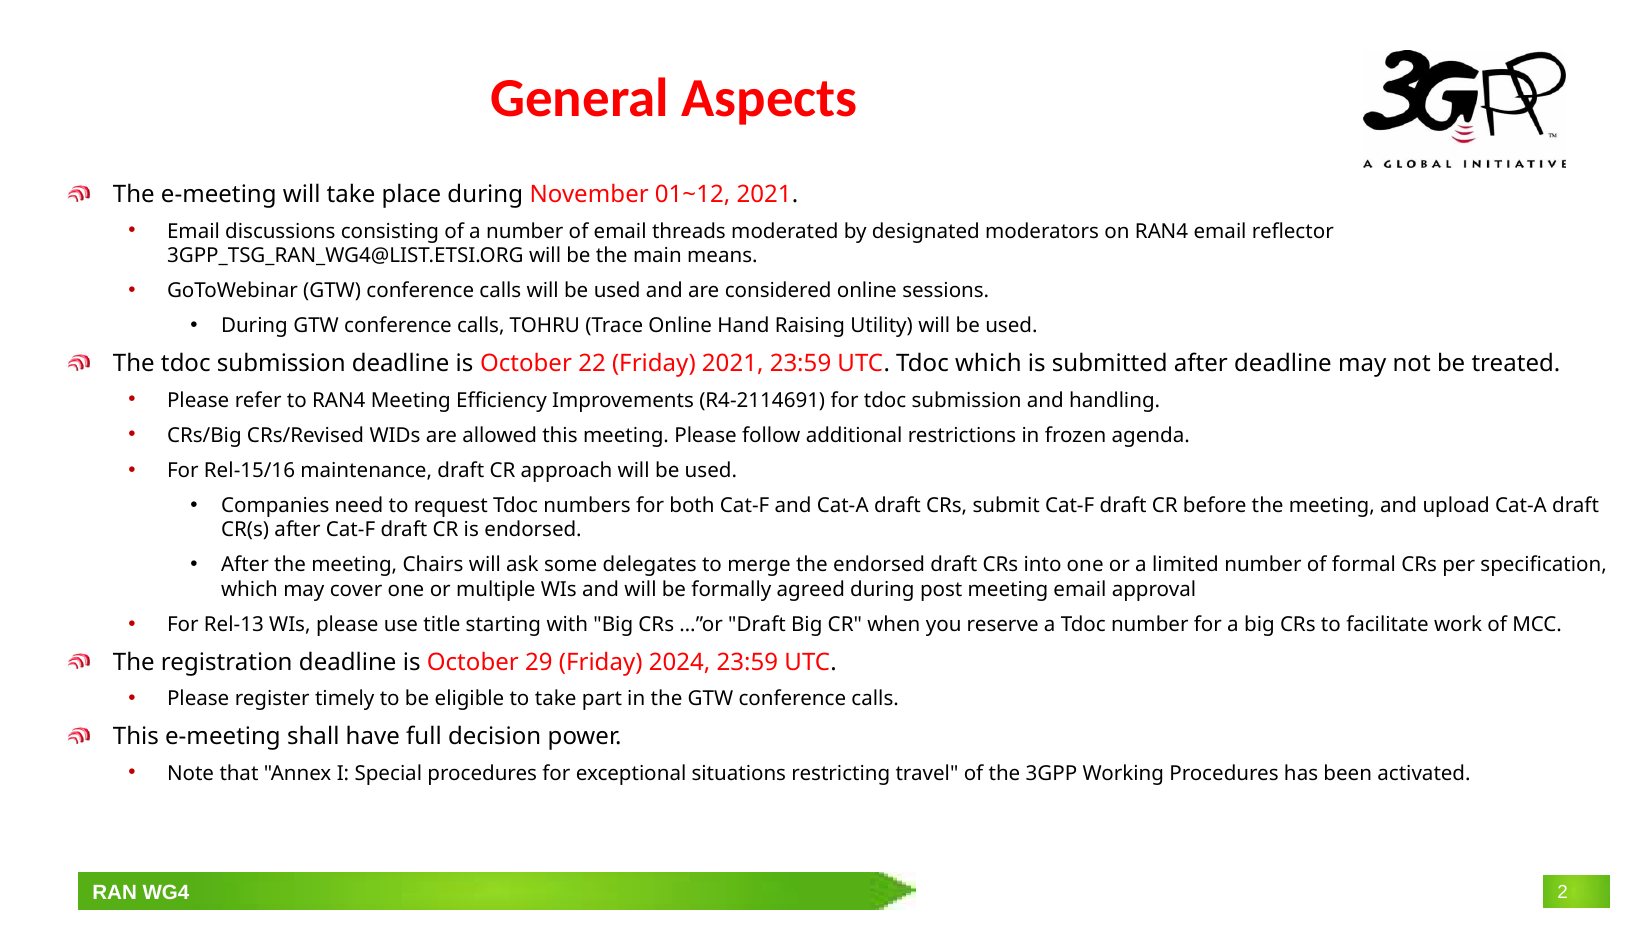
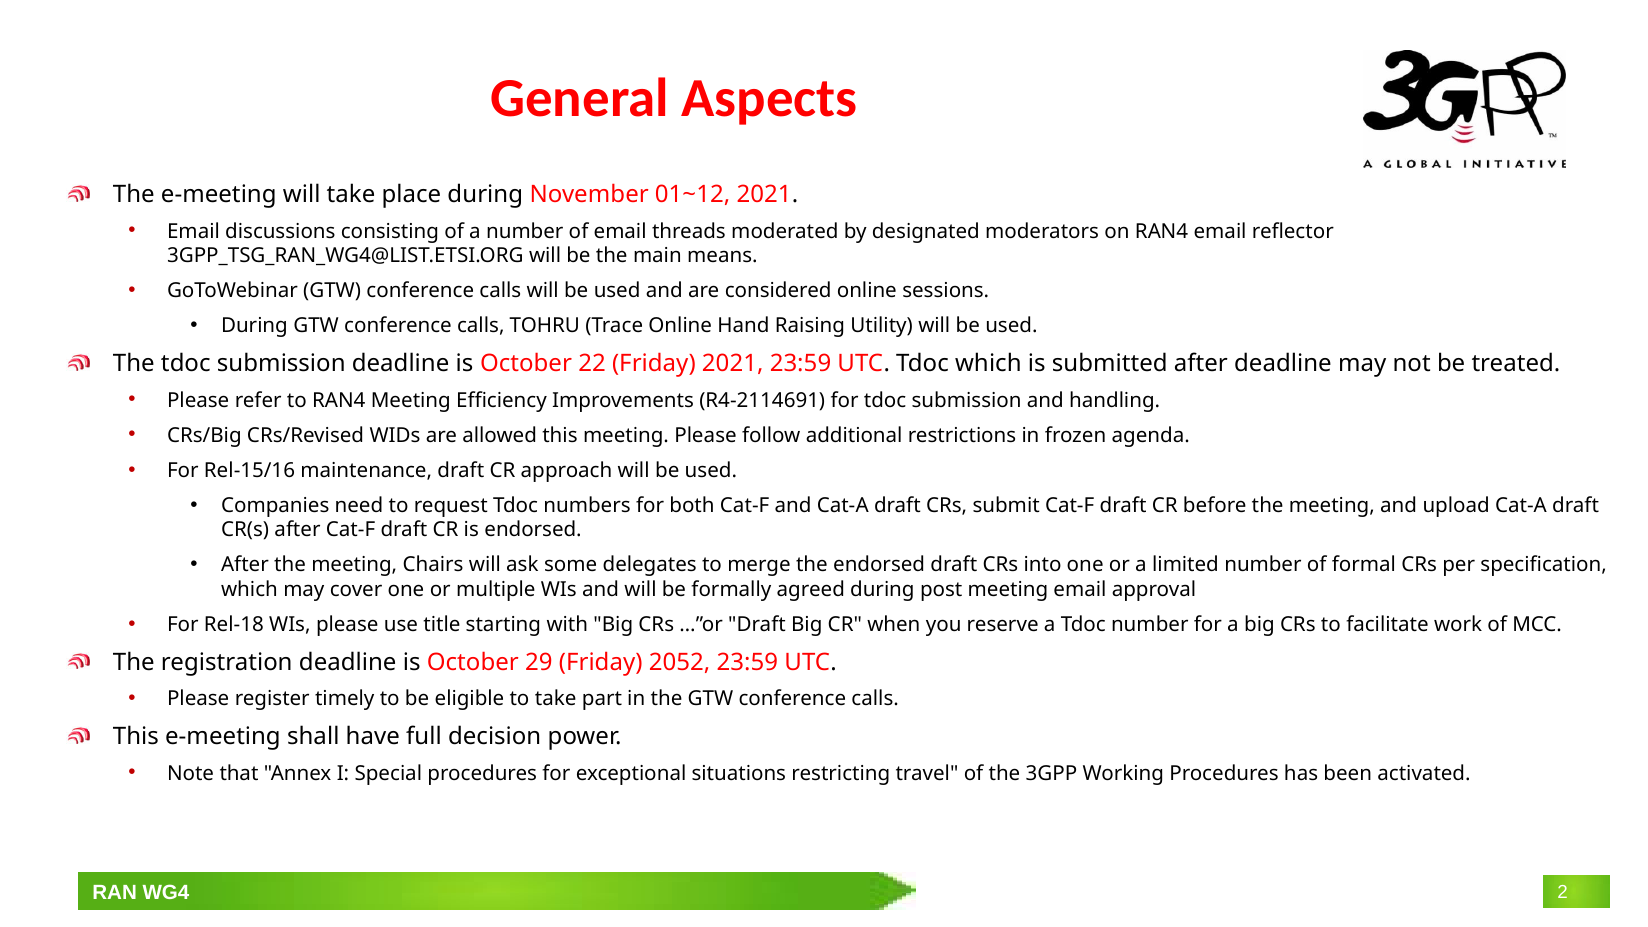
Rel-13: Rel-13 -> Rel-18
2024: 2024 -> 2052
